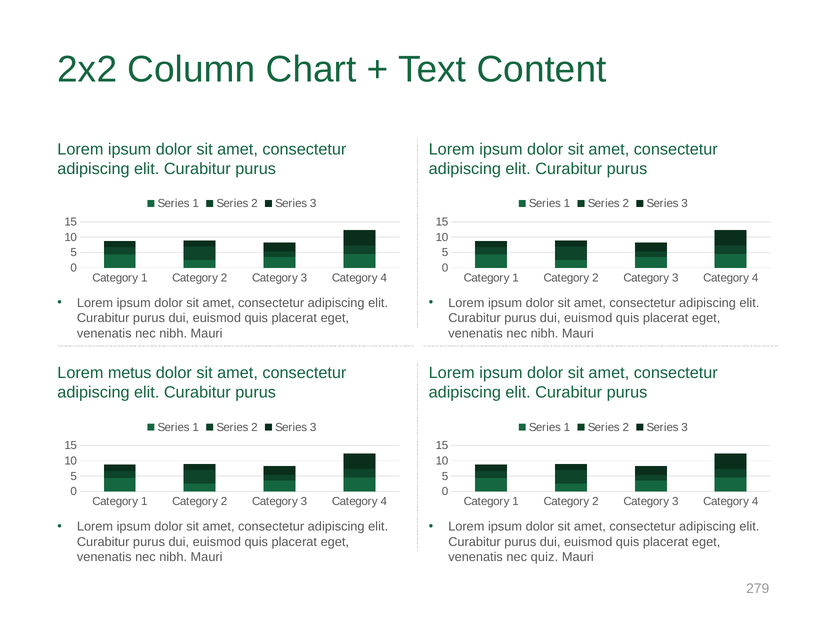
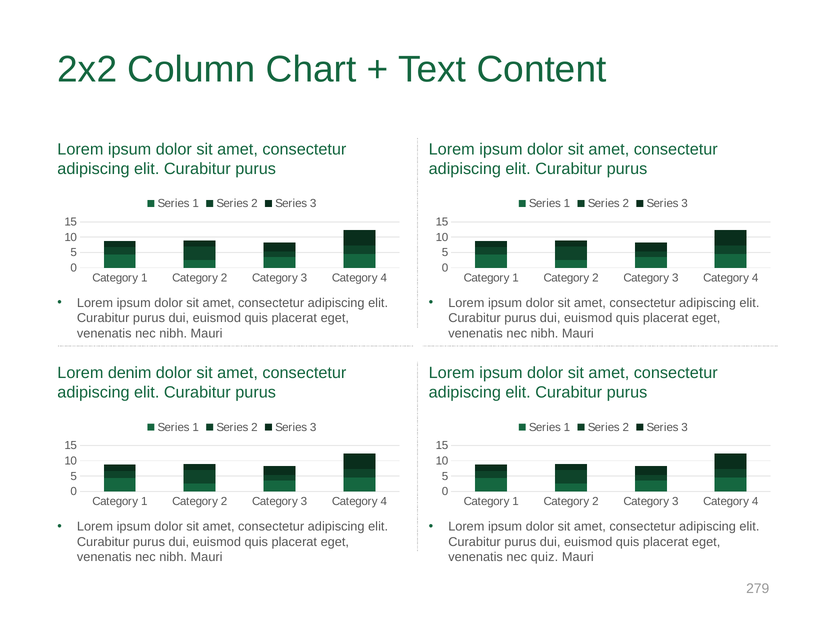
metus: metus -> denim
